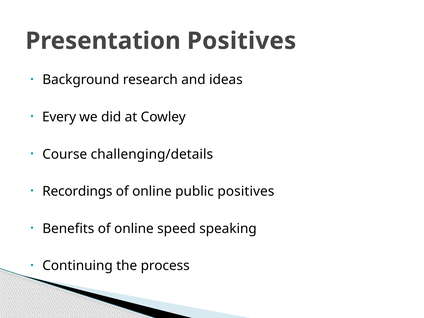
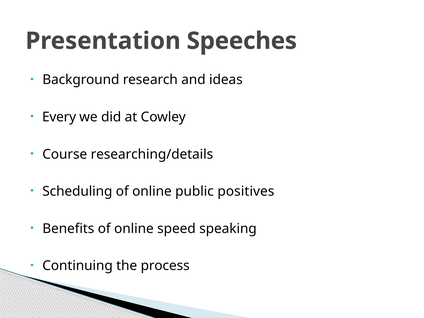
Presentation Positives: Positives -> Speeches
challenging/details: challenging/details -> researching/details
Recordings: Recordings -> Scheduling
